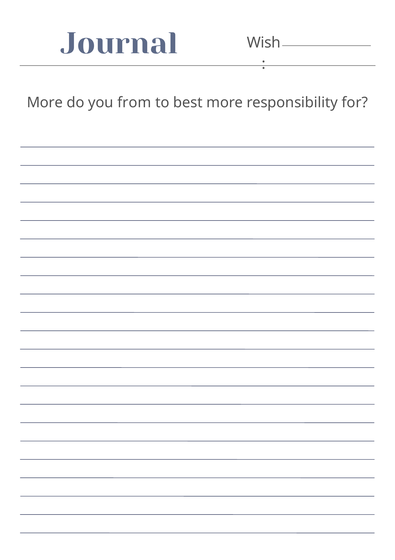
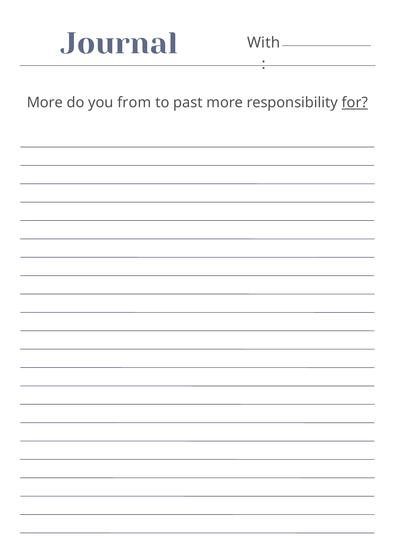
Wish: Wish -> With
best: best -> past
for underline: none -> present
